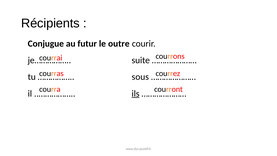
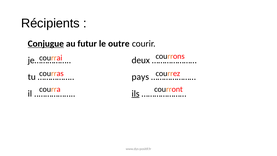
Conjugue underline: none -> present
suite: suite -> deux
sous: sous -> pays
